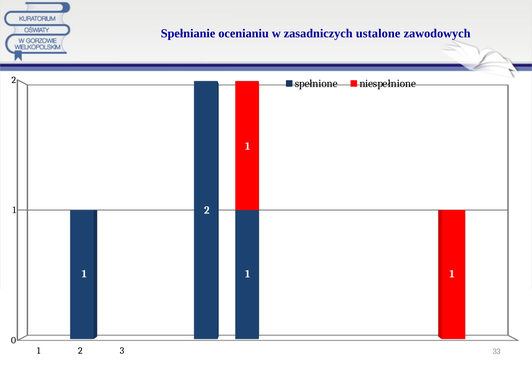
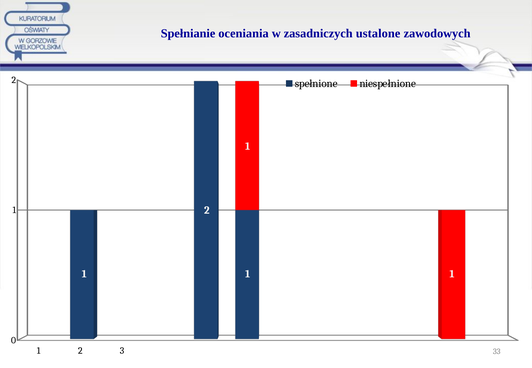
ocenianiu: ocenianiu -> oceniania
